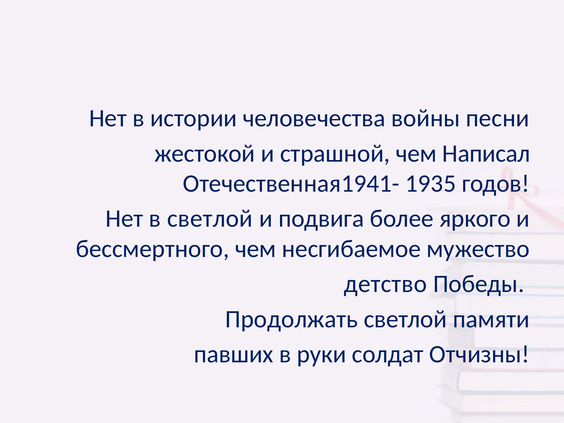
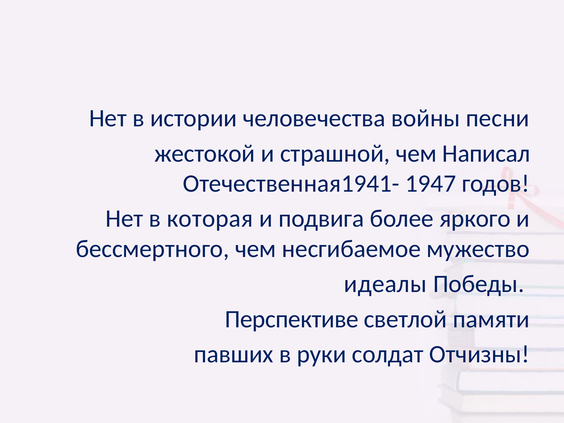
1935: 1935 -> 1947
в светлой: светлой -> которая
детство: детство -> идеалы
Продолжать: Продолжать -> Перспективе
